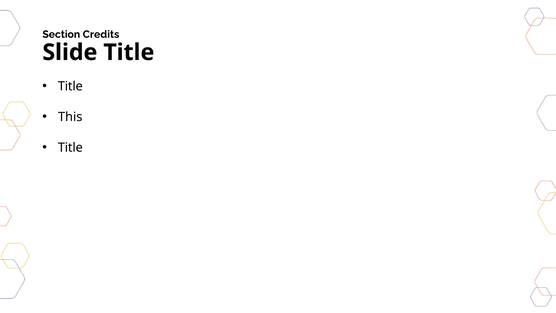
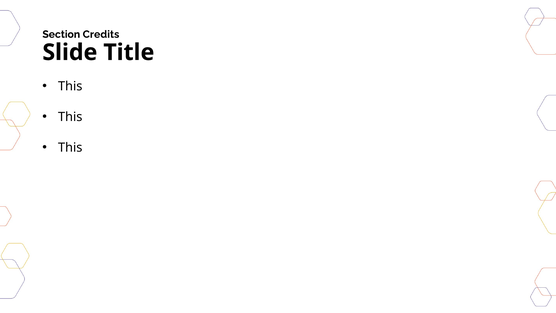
Title at (70, 86): Title -> This
Title at (70, 147): Title -> This
